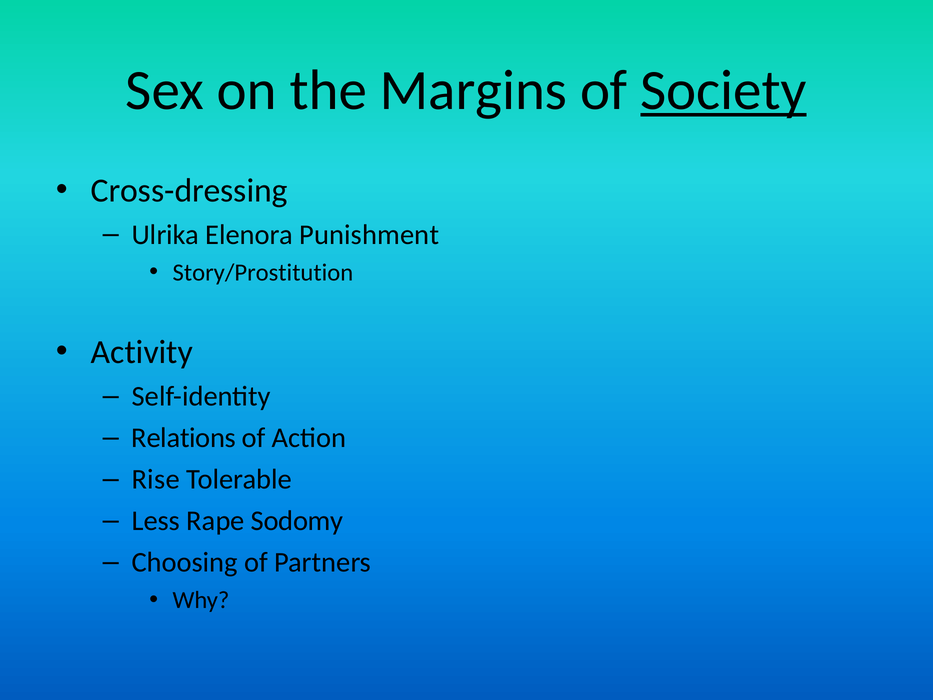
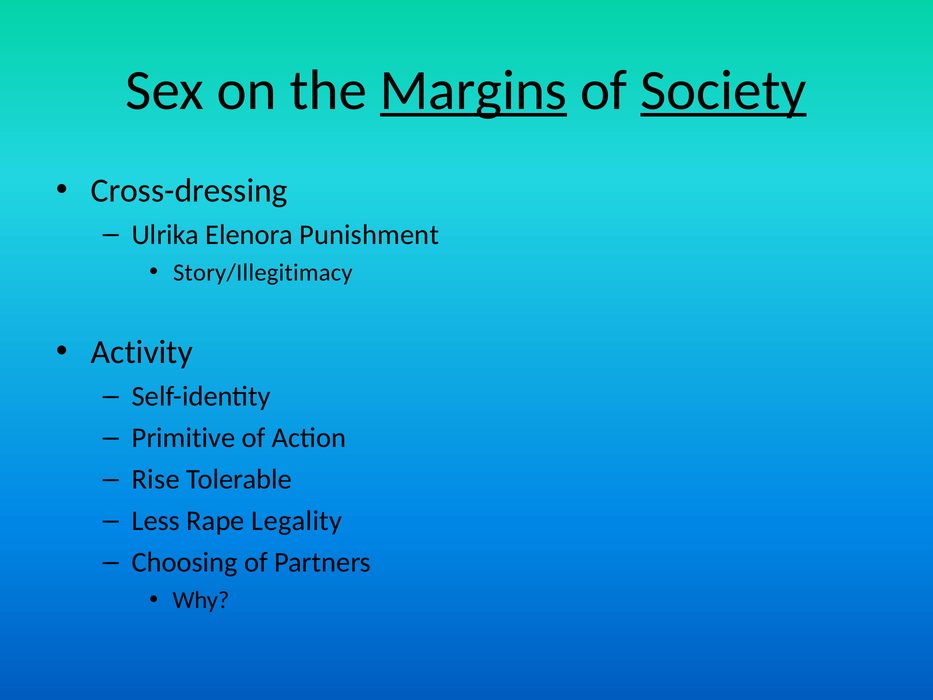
Margins underline: none -> present
Story/Prostitution: Story/Prostitution -> Story/Illegitimacy
Relations: Relations -> Primitive
Sodomy: Sodomy -> Legality
